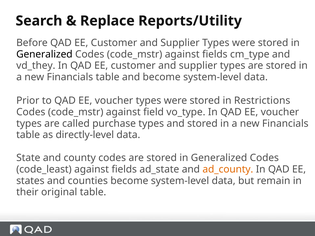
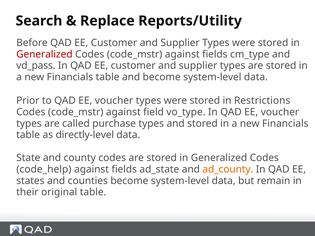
Generalized at (44, 54) colour: black -> red
vd_they: vd_they -> vd_pass
code_least: code_least -> code_help
